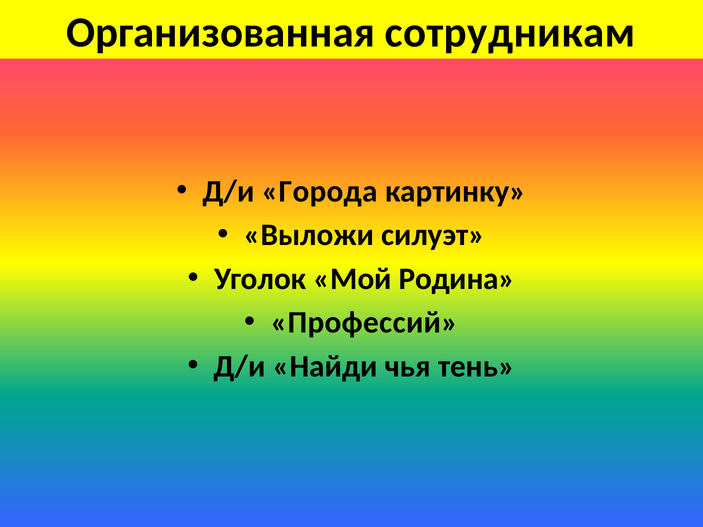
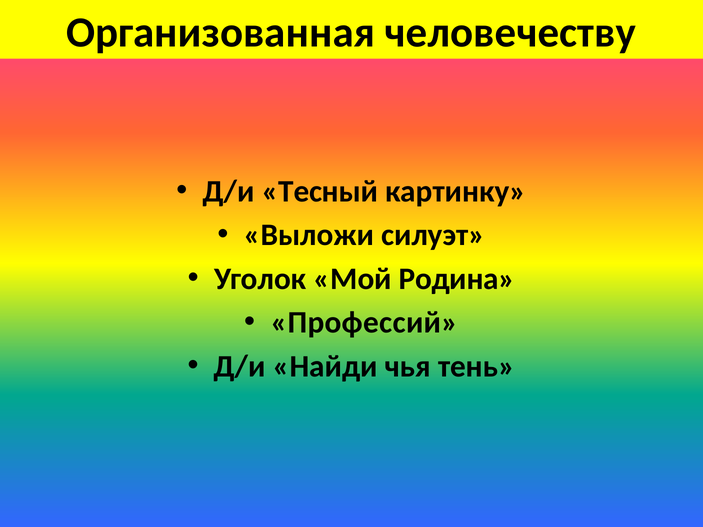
сотрудникам: сотрудникам -> человечеству
Города: Города -> Тесный
